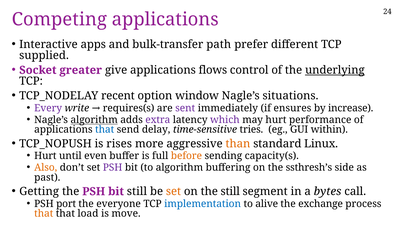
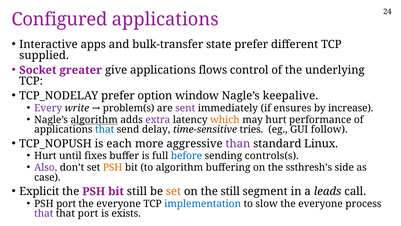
Competing: Competing -> Configured
path: path -> state
underlying underline: present -> none
TCP_NODELAY recent: recent -> prefer
situations: situations -> keepalive
requires(s: requires(s -> problem(s
which colour: purple -> orange
within: within -> follow
rises: rises -> each
than colour: orange -> purple
even: even -> fixes
before colour: orange -> blue
capacity(s: capacity(s -> controls(s
Also colour: orange -> purple
PSH at (113, 167) colour: purple -> orange
past: past -> case
Getting: Getting -> Explicit
bytes: bytes -> leads
alive: alive -> slow
exchange at (321, 203): exchange -> everyone
that at (44, 213) colour: orange -> purple
that load: load -> port
move: move -> exists
